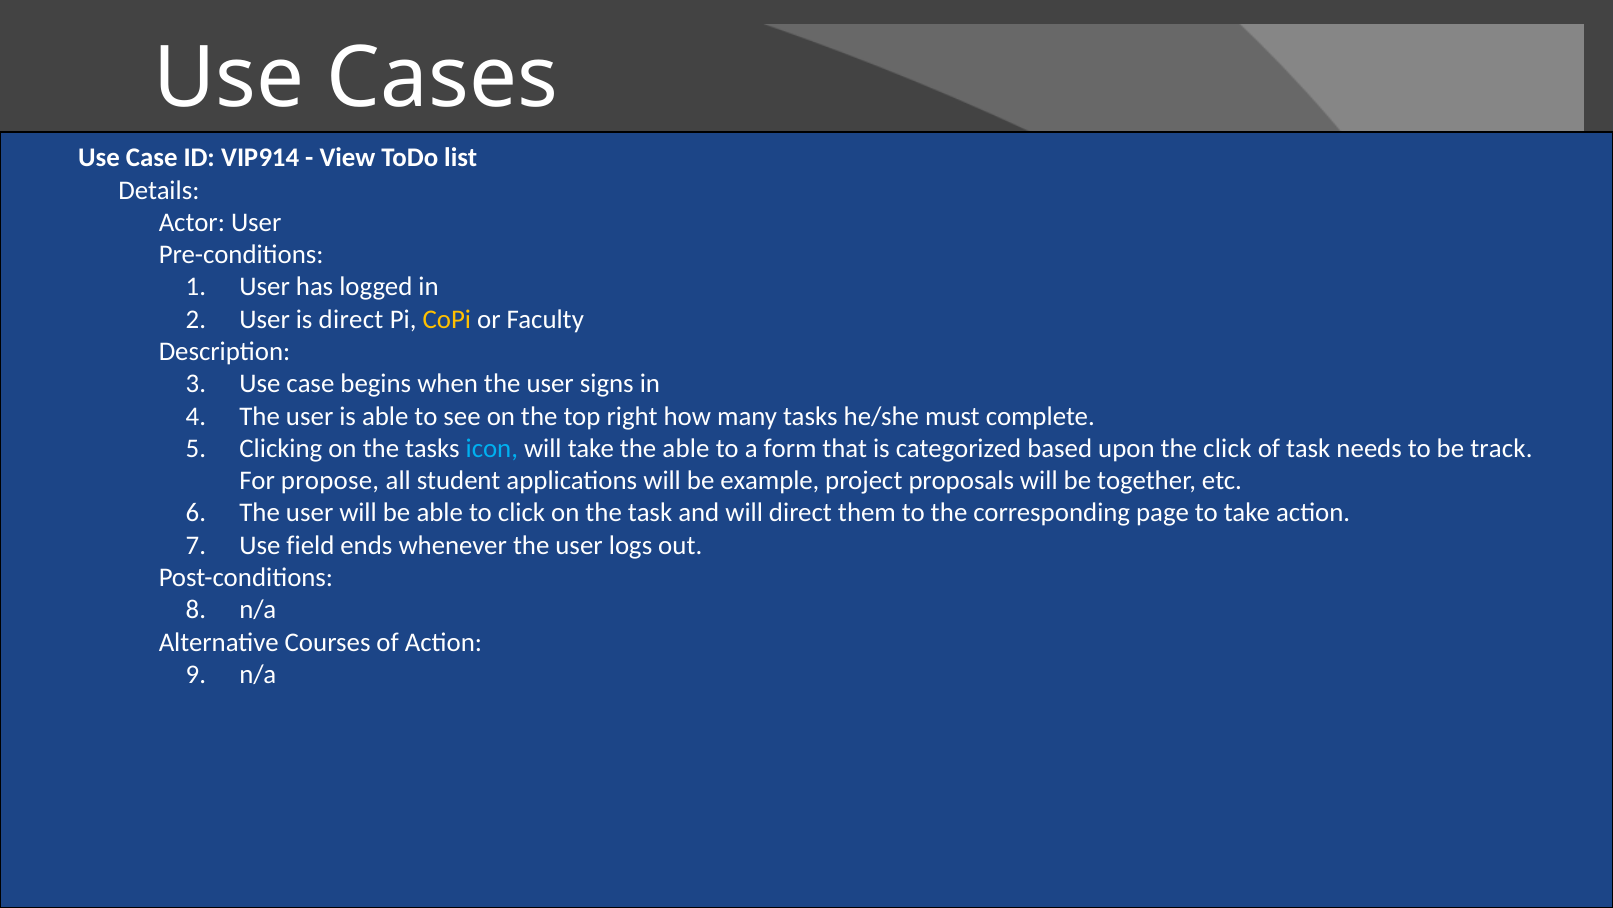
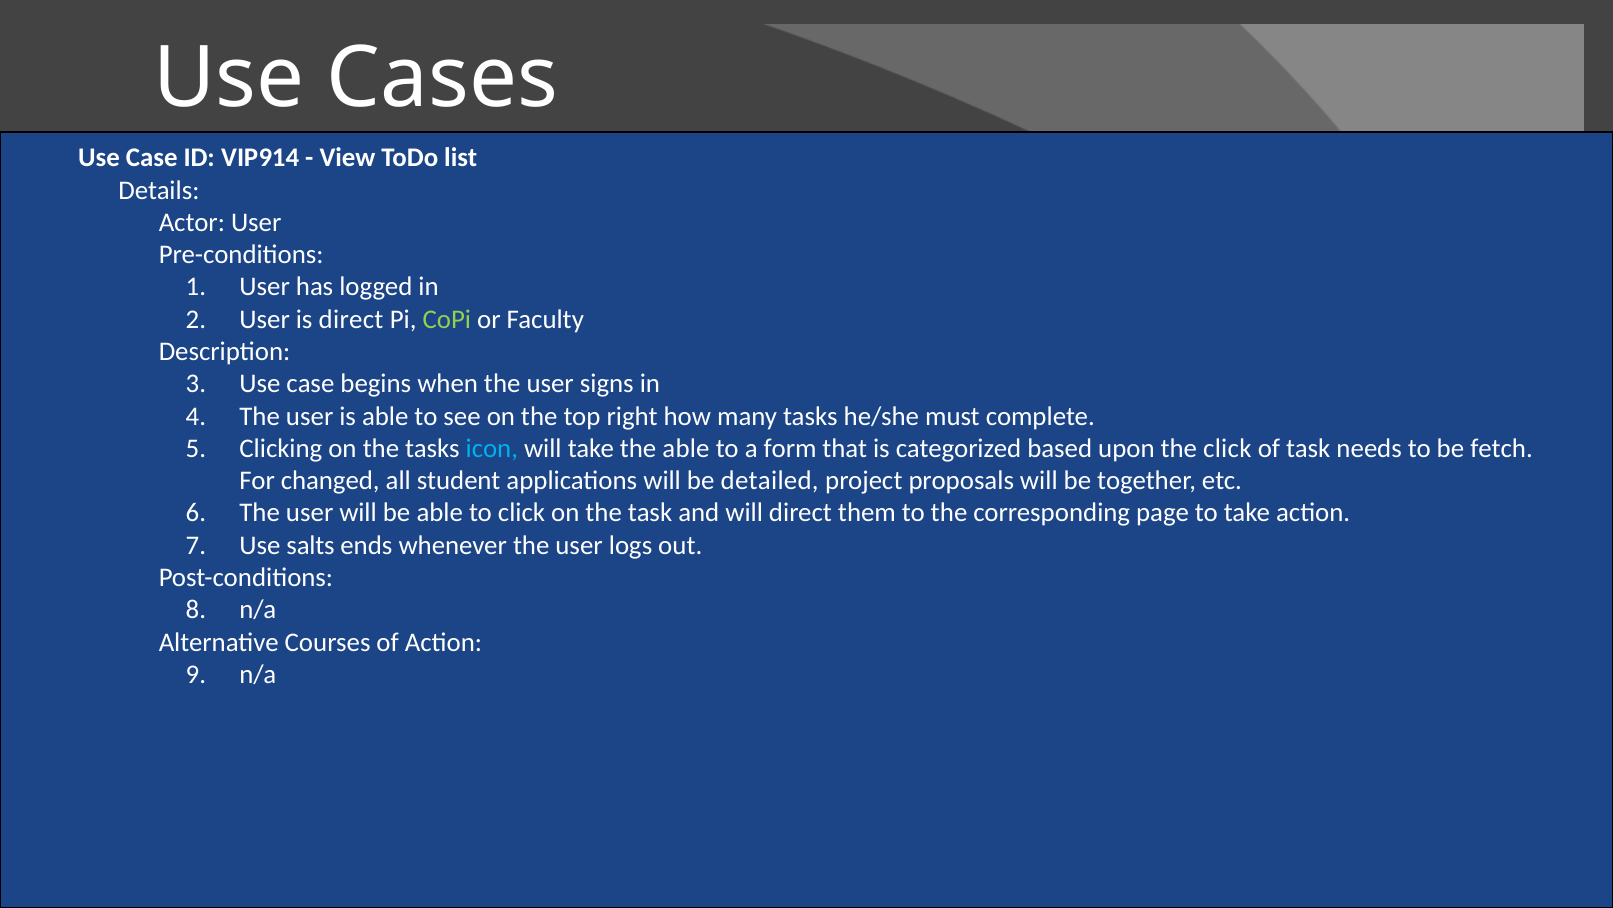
CoPi colour: yellow -> light green
track: track -> fetch
propose: propose -> changed
example: example -> detailed
field: field -> salts
